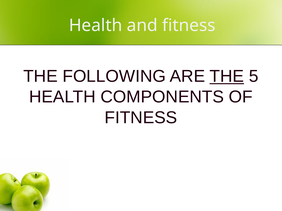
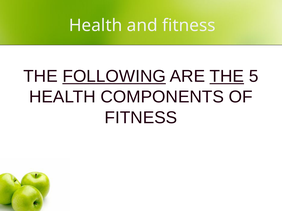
FOLLOWING underline: none -> present
